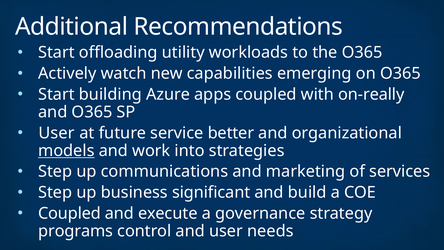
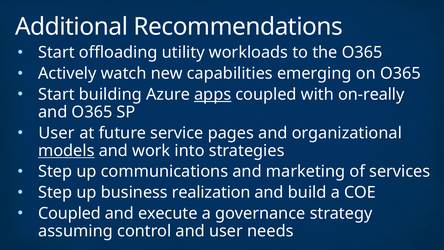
apps underline: none -> present
better: better -> pages
significant: significant -> realization
programs: programs -> assuming
